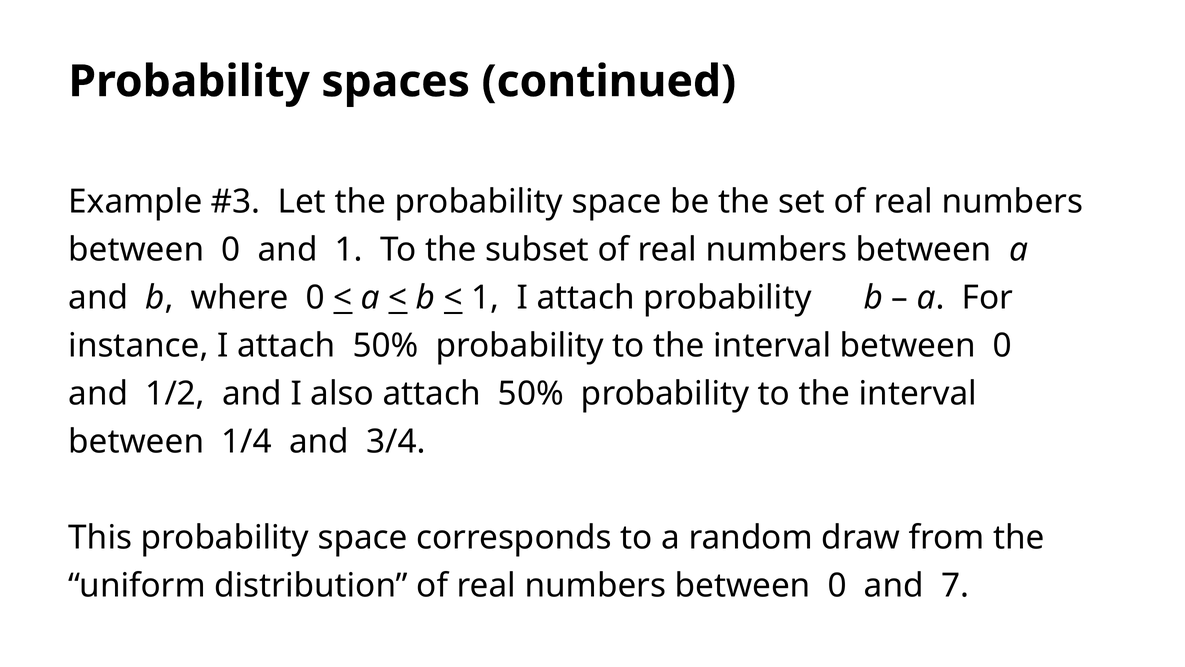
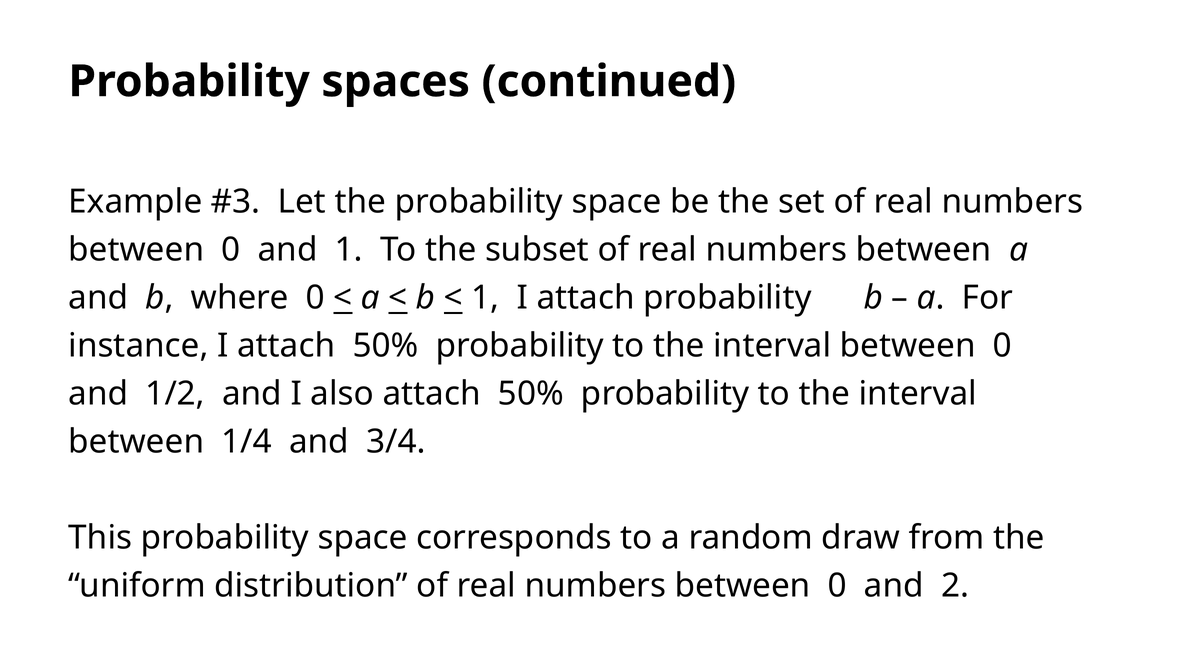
7: 7 -> 2
